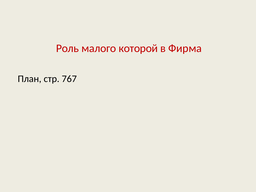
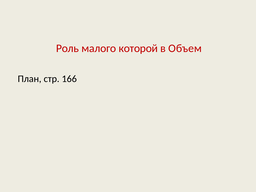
Фирма: Фирма -> Объем
767: 767 -> 166
